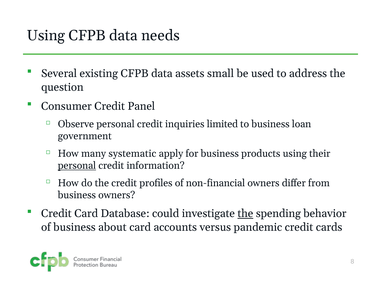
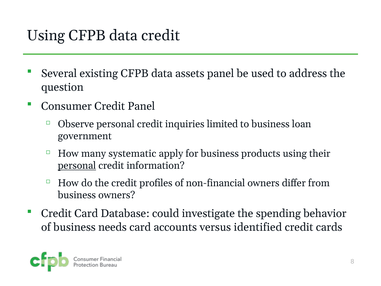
data needs: needs -> credit
assets small: small -> panel
the at (245, 213) underline: present -> none
about: about -> needs
pandemic: pandemic -> identified
